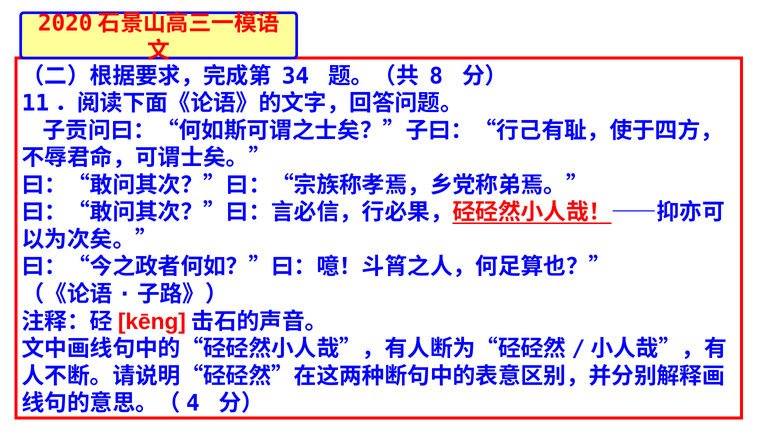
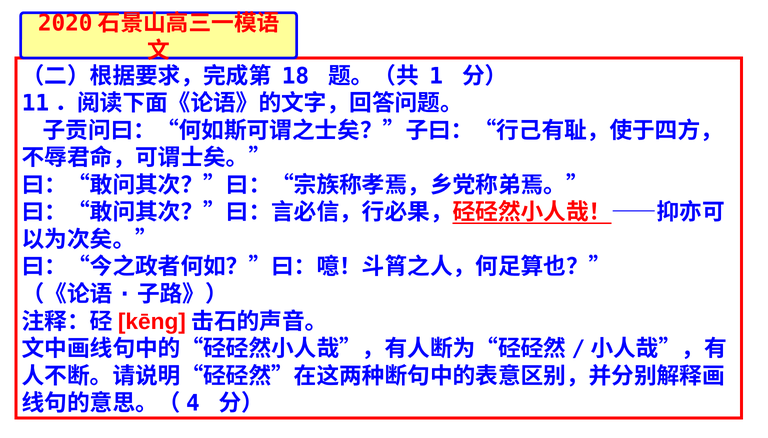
34: 34 -> 18
8: 8 -> 1
